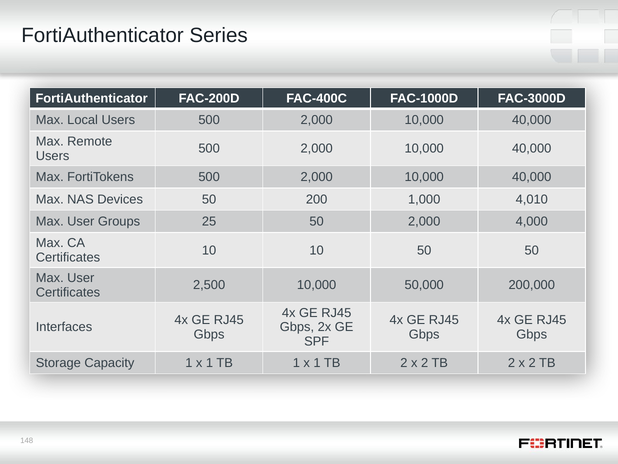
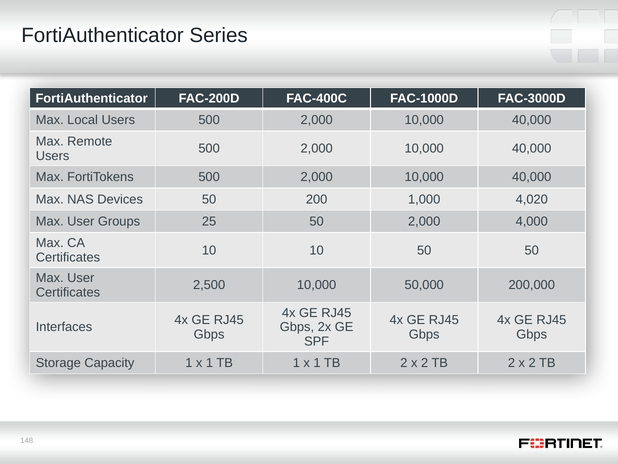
4,010: 4,010 -> 4,020
